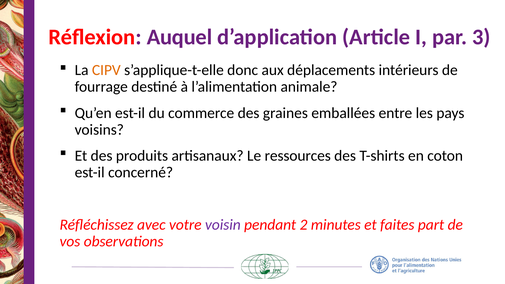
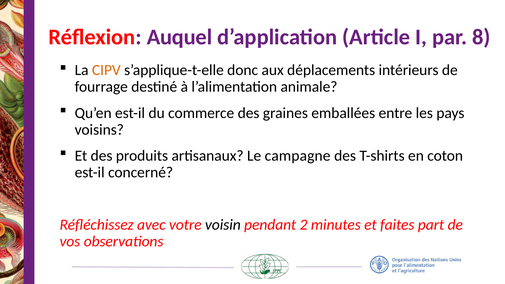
3: 3 -> 8
ressources: ressources -> campagne
voisin colour: purple -> black
